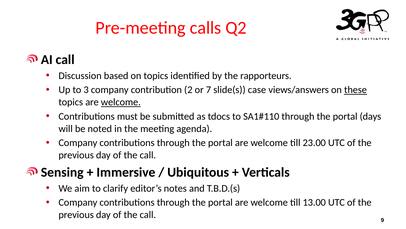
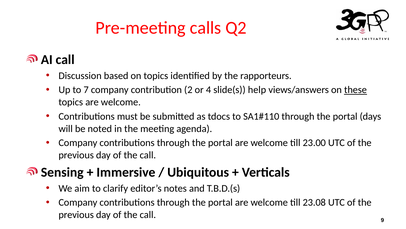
3: 3 -> 7
7: 7 -> 4
case: case -> help
welcome at (121, 102) underline: present -> none
13.00: 13.00 -> 23.08
